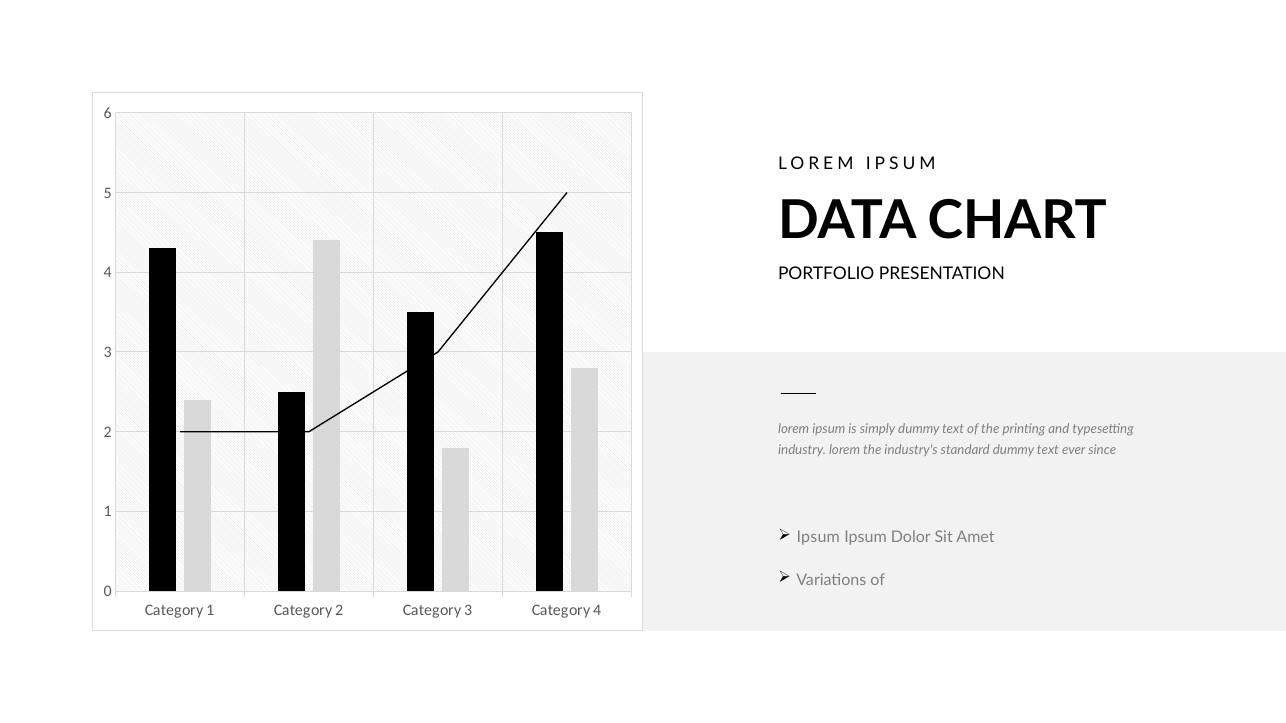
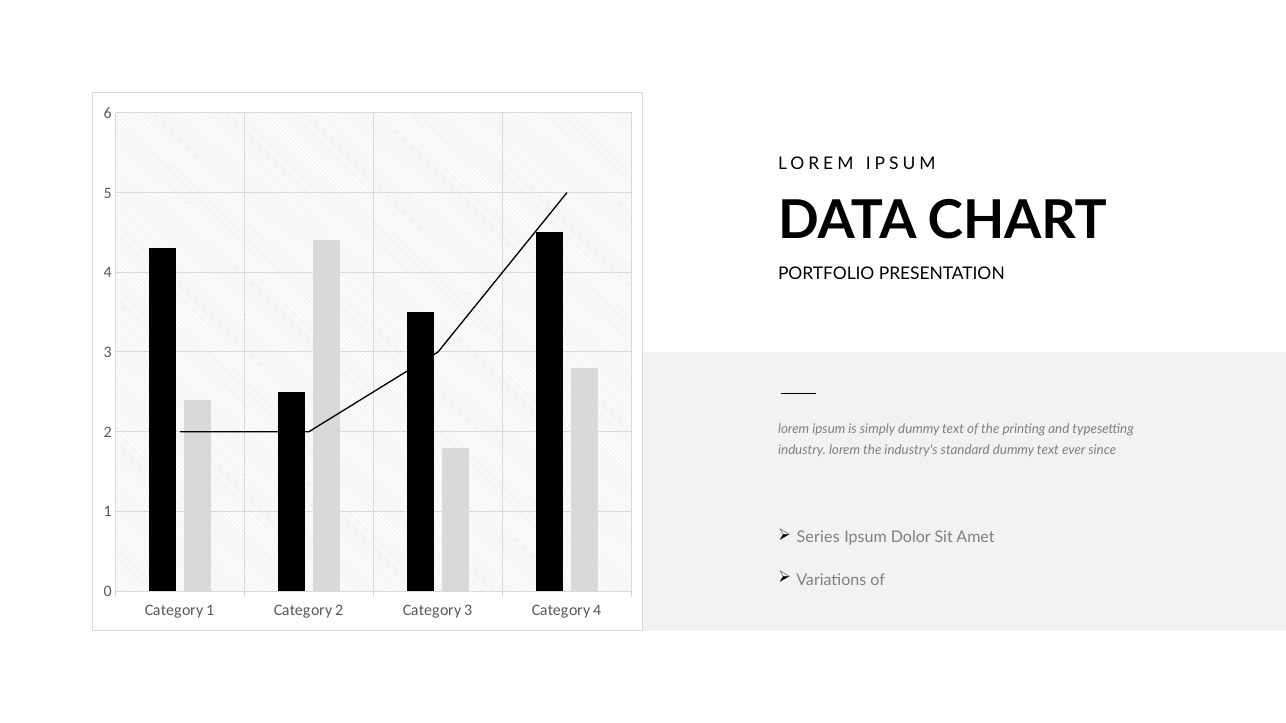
Ipsum at (818, 538): Ipsum -> Series
